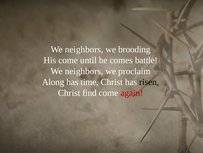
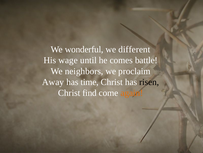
neighbors at (84, 49): neighbors -> wonderful
brooding: brooding -> different
His come: come -> wage
Along: Along -> Away
again colour: red -> orange
